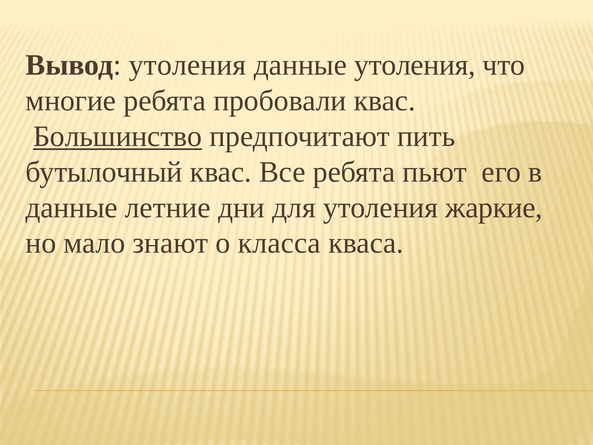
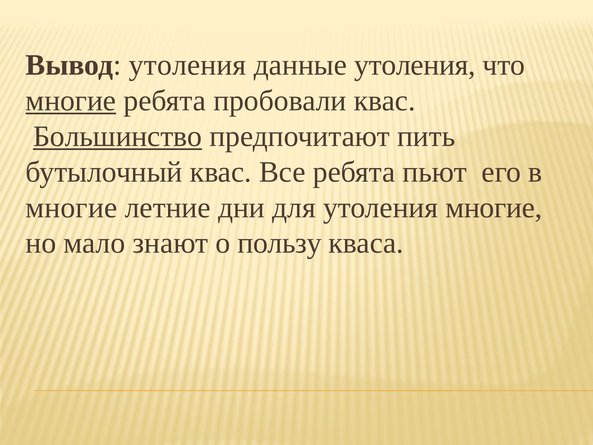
многие at (71, 101) underline: none -> present
данные at (72, 207): данные -> многие
утоления жаркие: жаркие -> многие
класса: класса -> пользу
